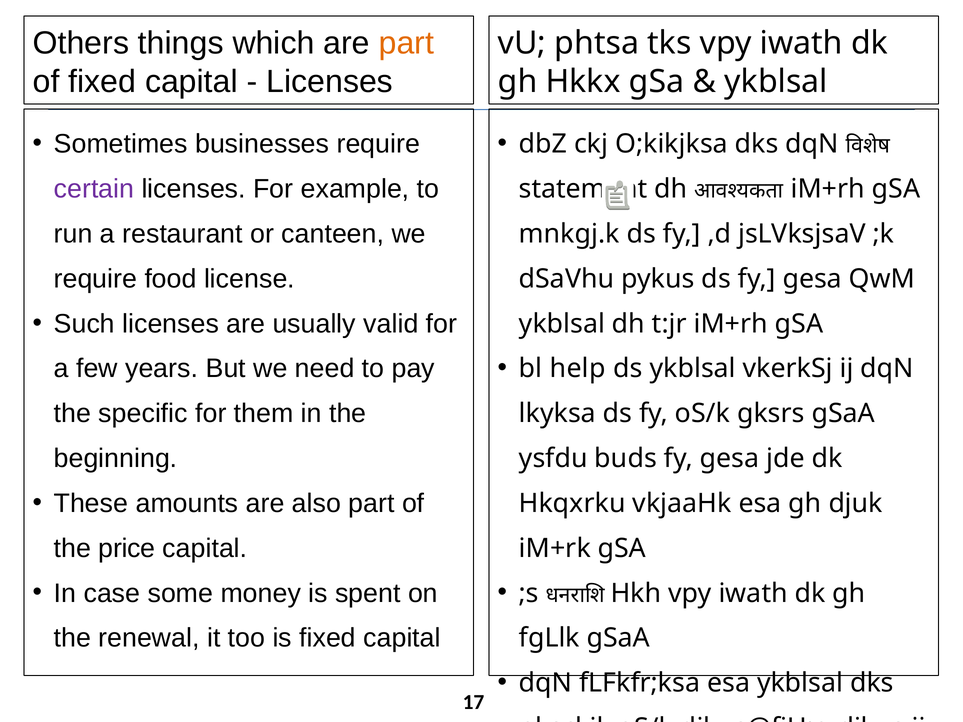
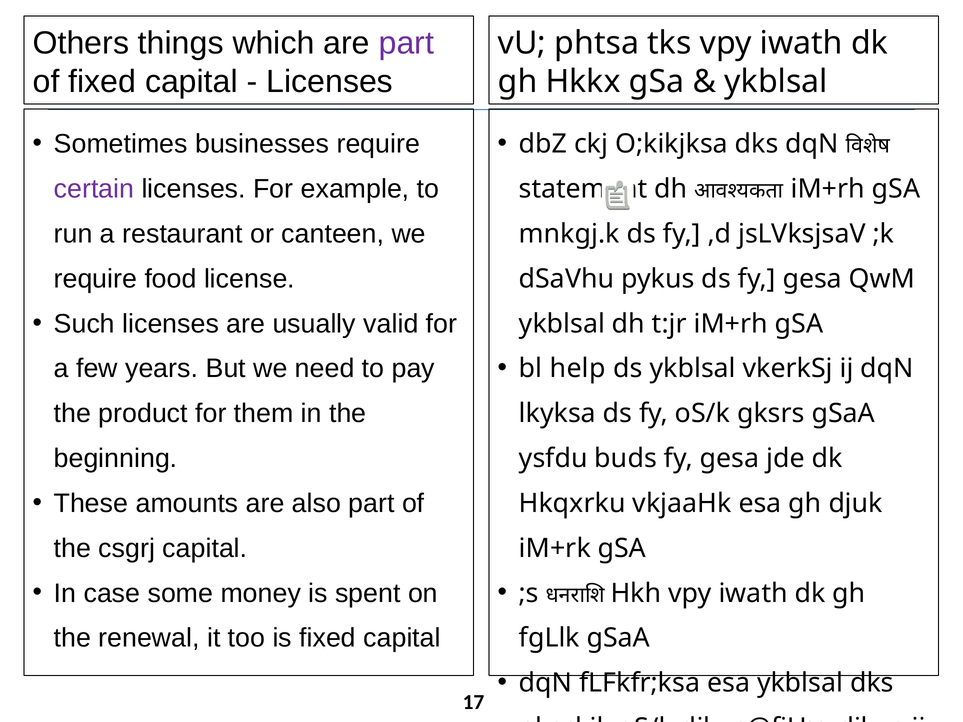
part at (406, 43) colour: orange -> purple
specific: specific -> product
price: price -> csgrj
